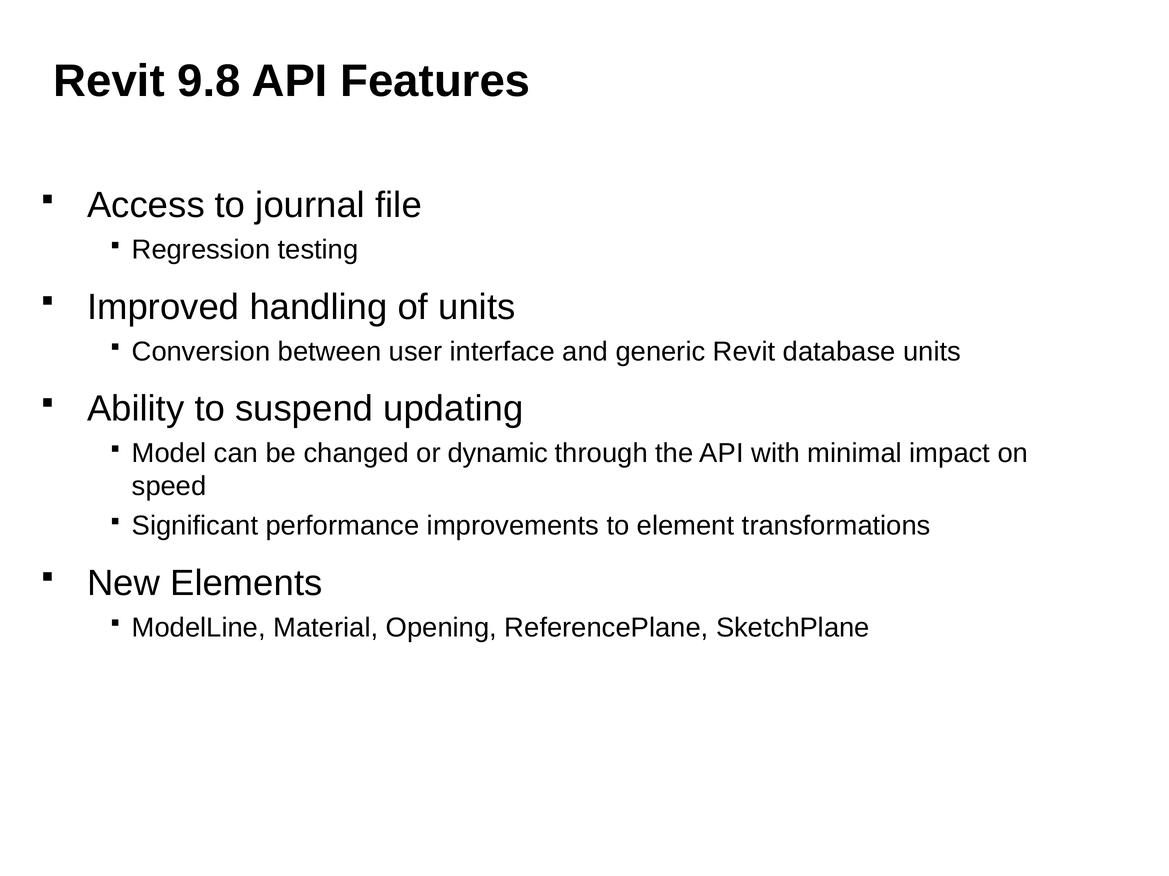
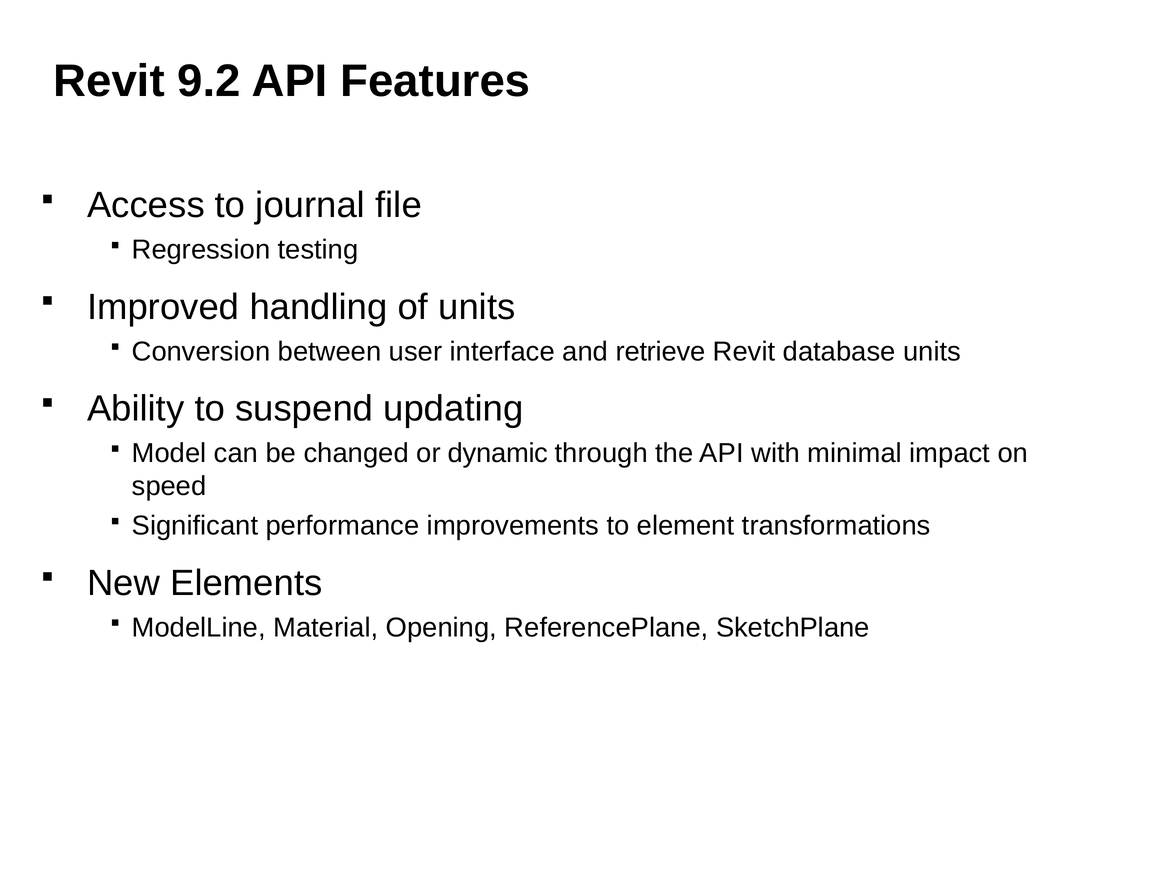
9.8: 9.8 -> 9.2
generic: generic -> retrieve
